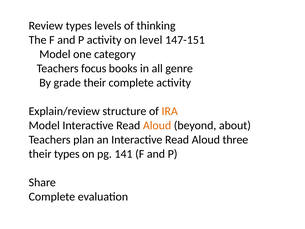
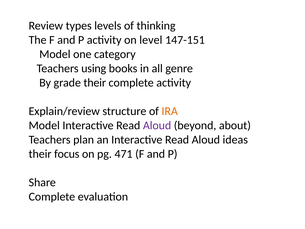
focus: focus -> using
Aloud at (157, 125) colour: orange -> purple
three: three -> ideas
their types: types -> focus
141: 141 -> 471
